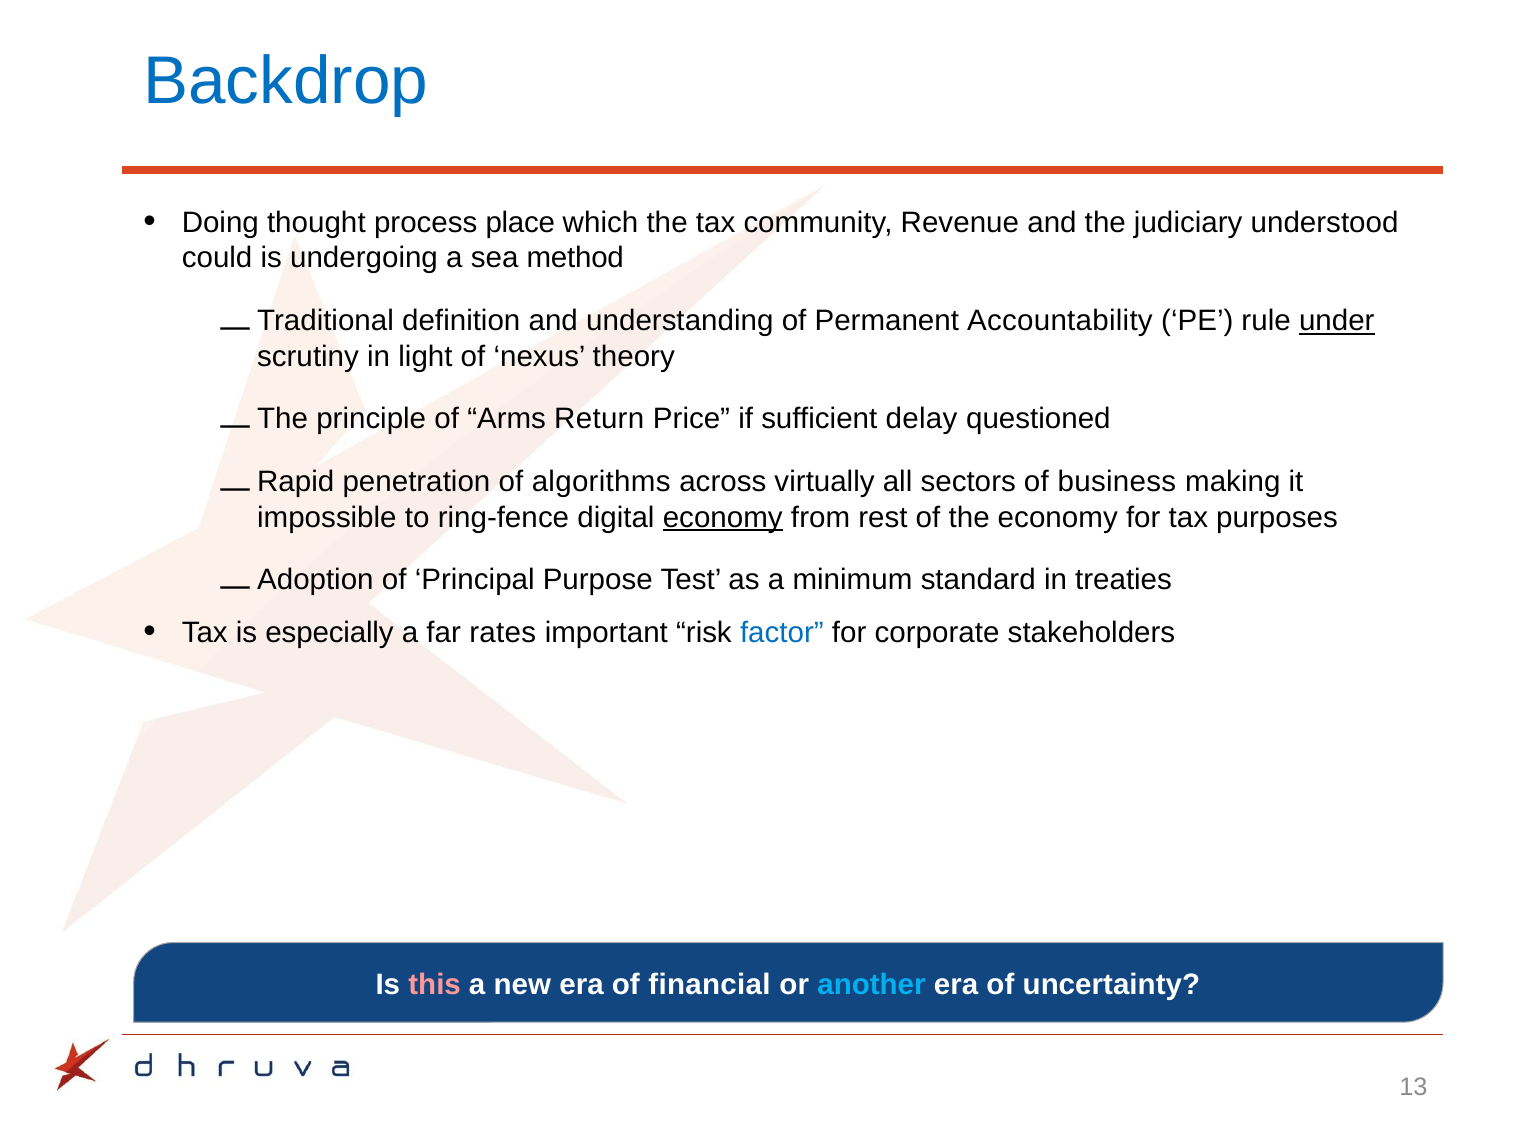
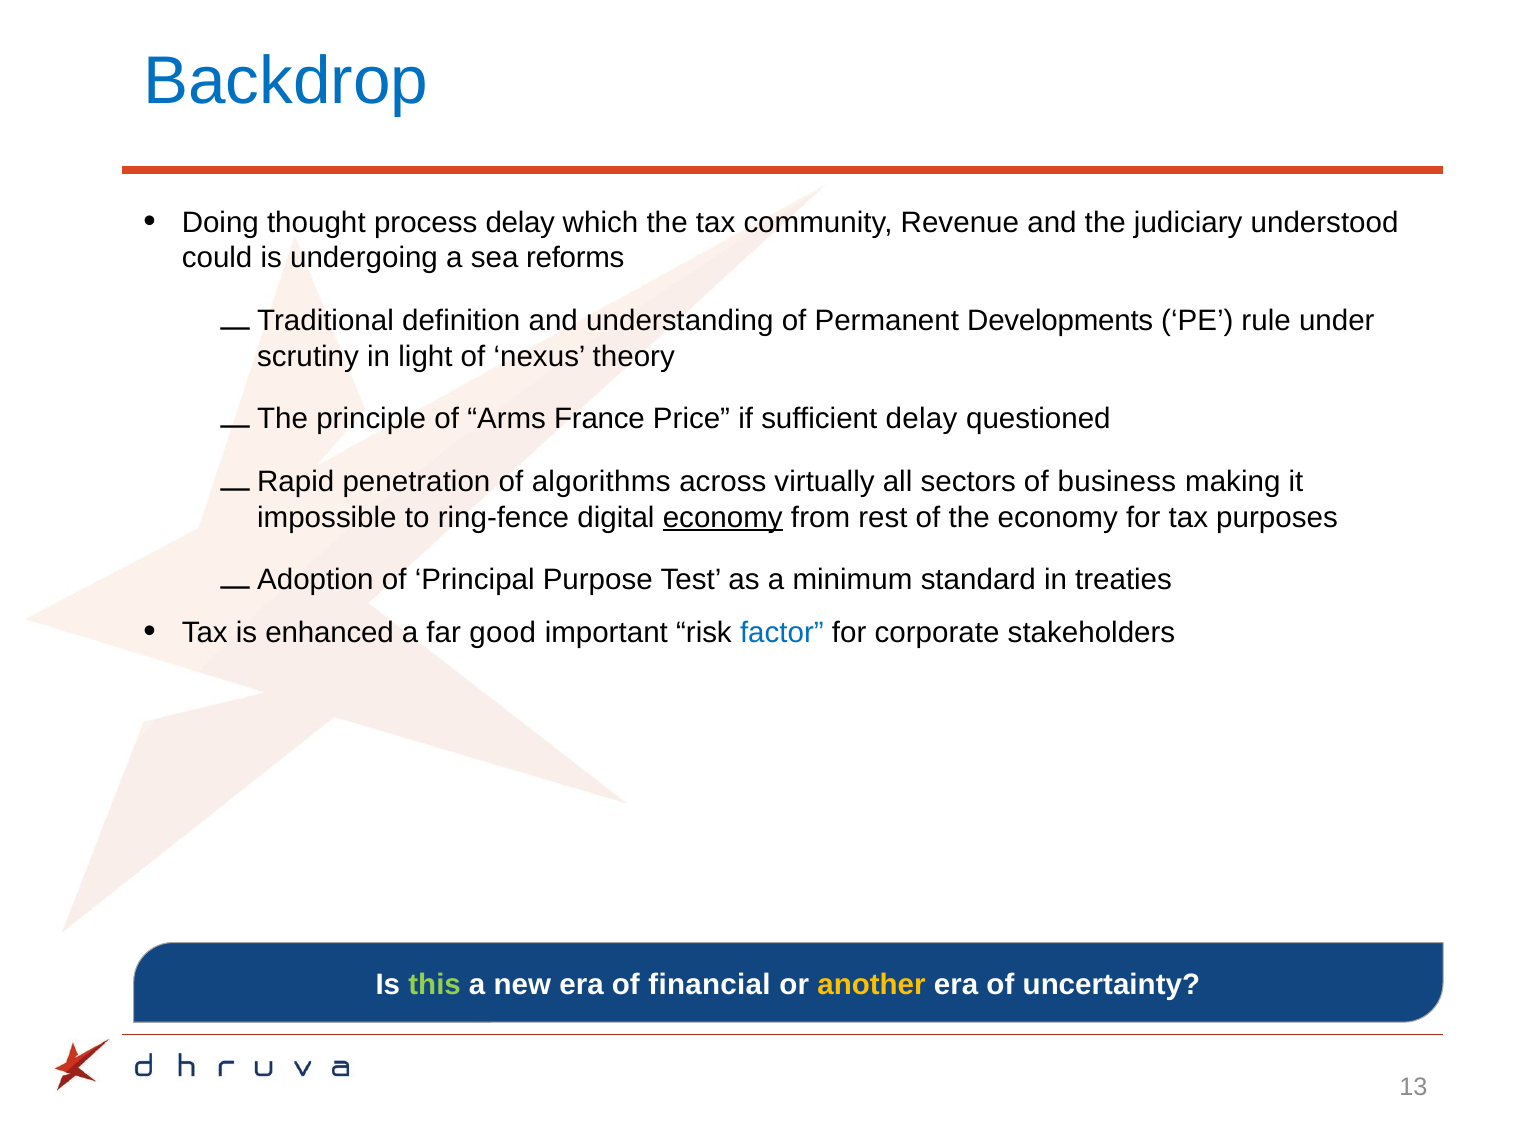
process place: place -> delay
method: method -> reforms
Accountability: Accountability -> Developments
under underline: present -> none
Return: Return -> France
especially: especially -> enhanced
rates: rates -> good
this colour: pink -> light green
another colour: light blue -> yellow
